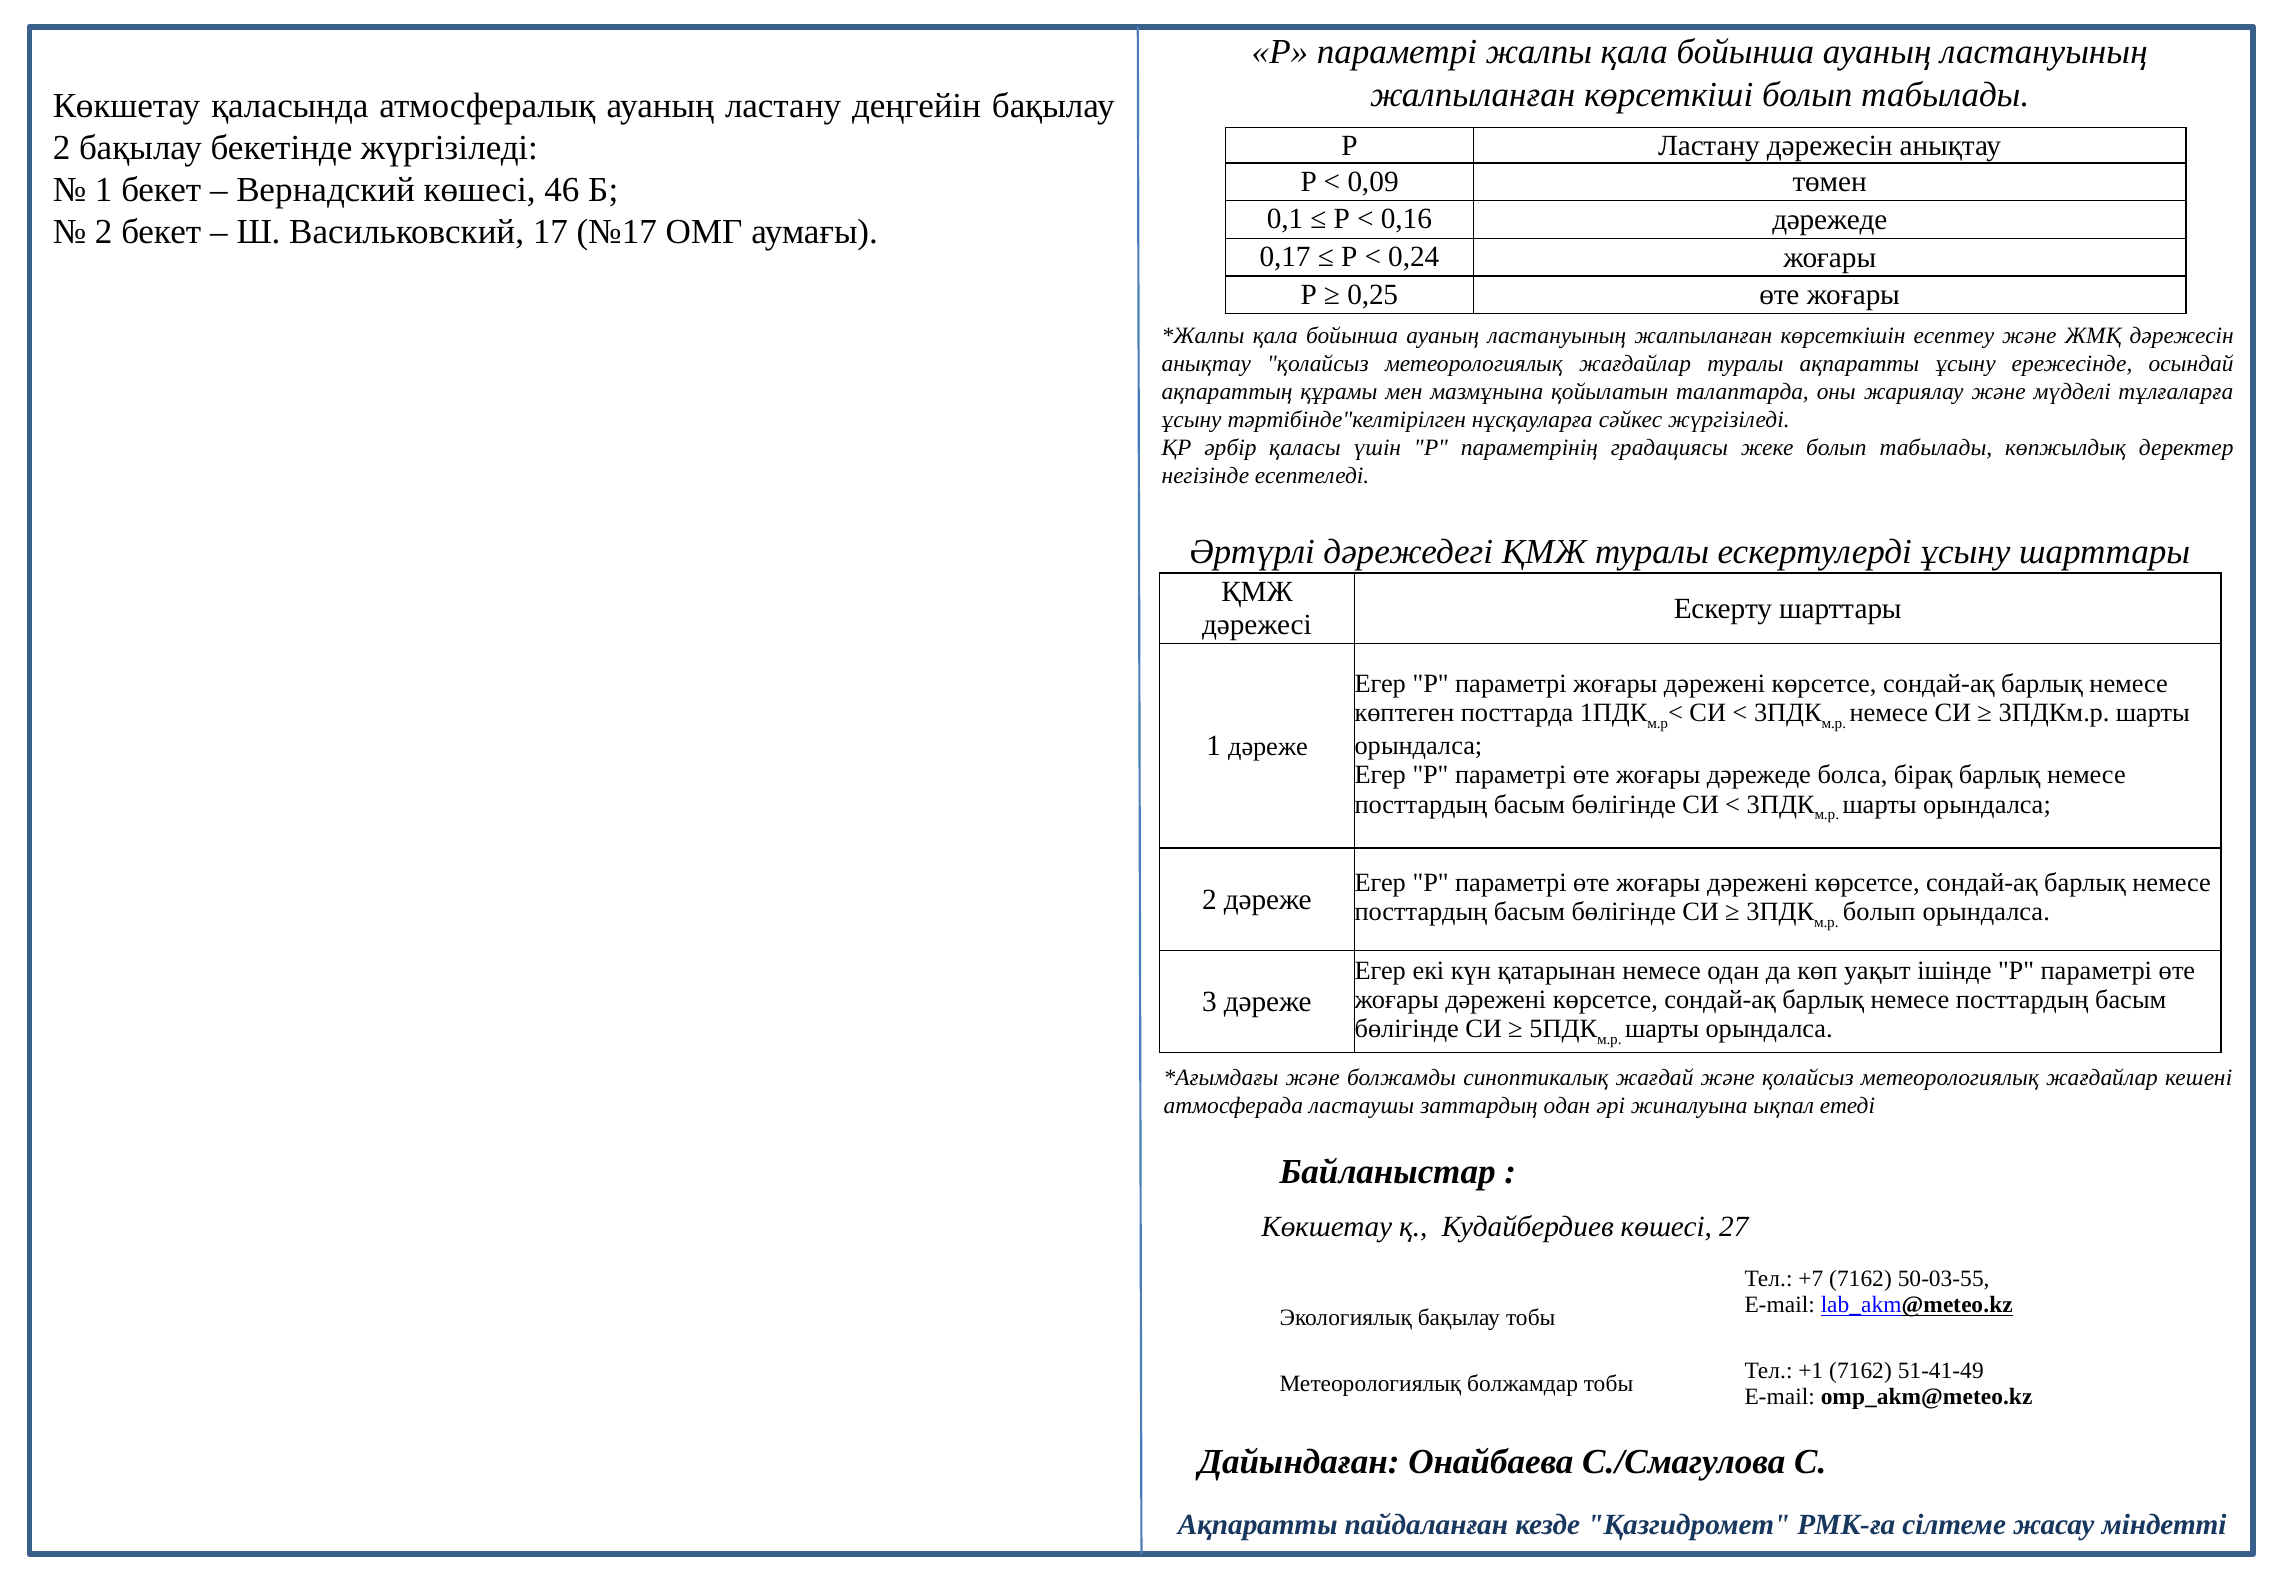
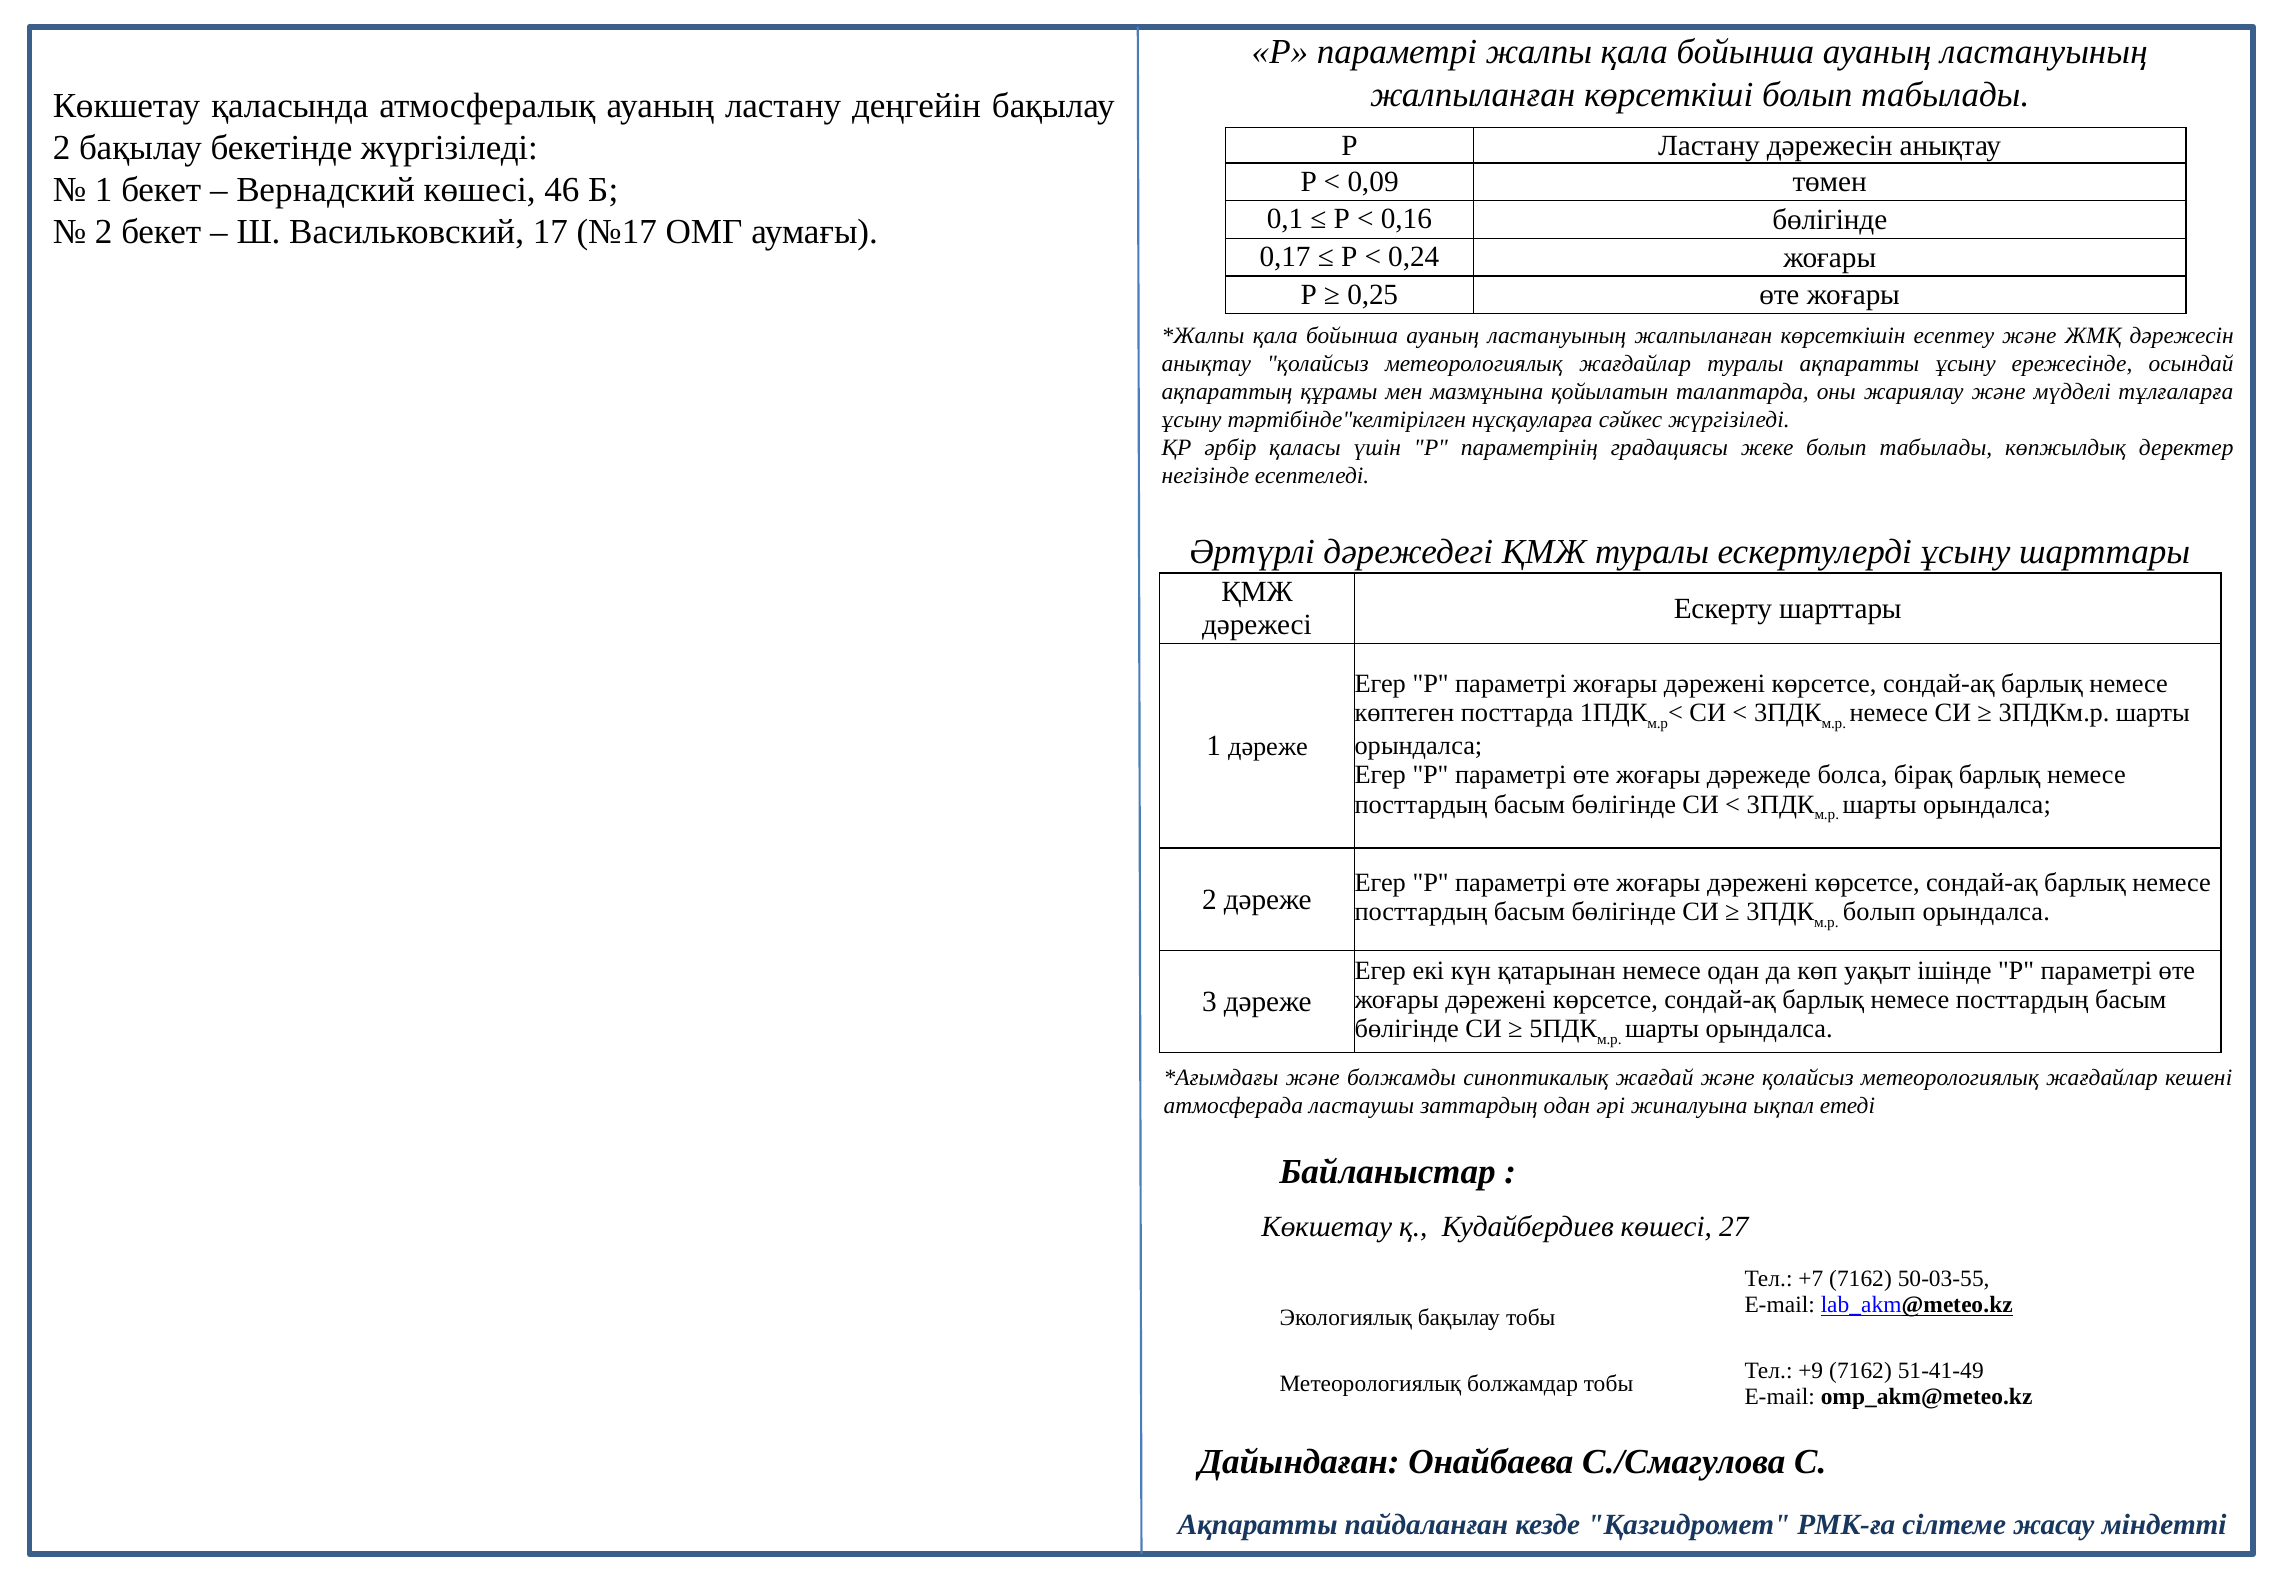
0,16 дәрежеде: дәрежеде -> бөлігінде
+1: +1 -> +9
